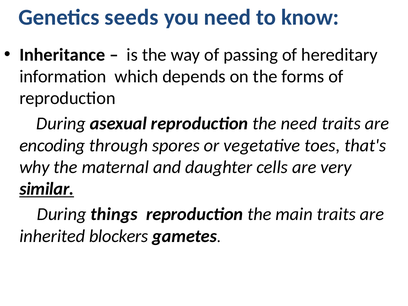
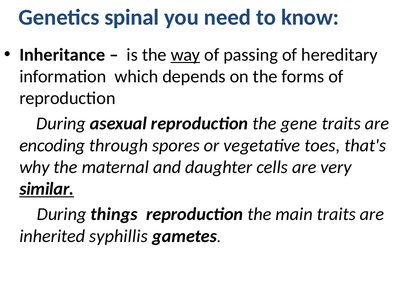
seeds: seeds -> spinal
way underline: none -> present
the need: need -> gene
blockers: blockers -> syphillis
